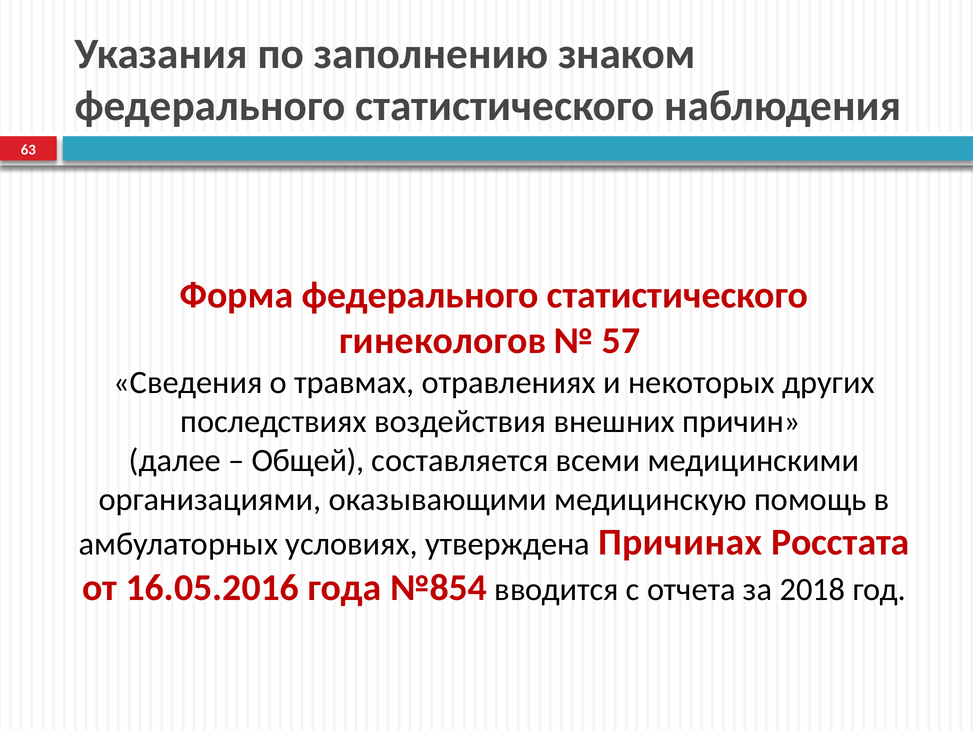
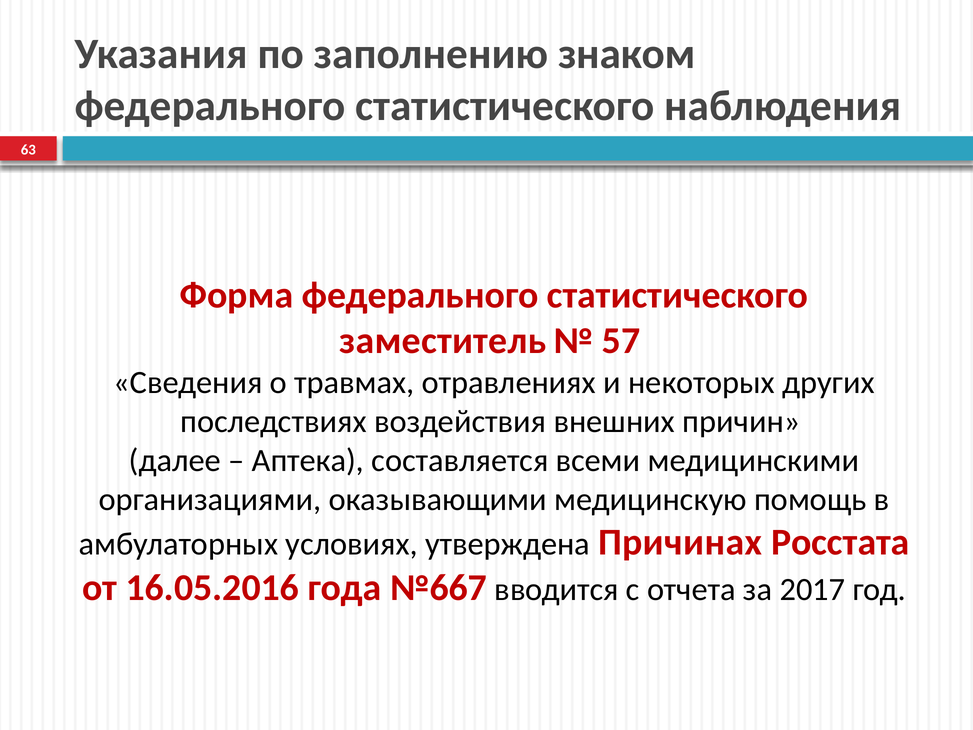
гинекологов: гинекологов -> заместитель
Общей: Общей -> Аптека
№854: №854 -> №667
2018: 2018 -> 2017
